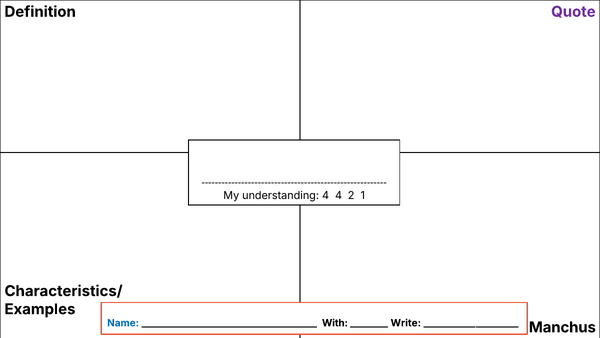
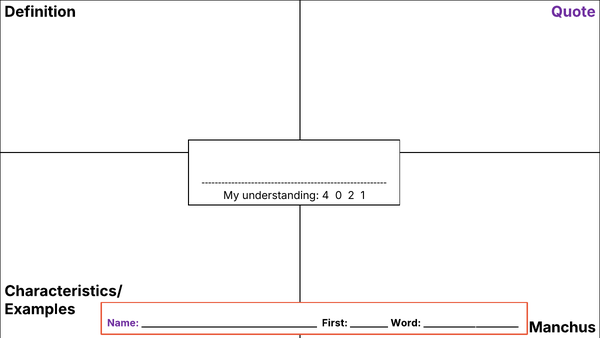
4 4: 4 -> 0
Name colour: blue -> purple
With: With -> First
Write: Write -> Word
